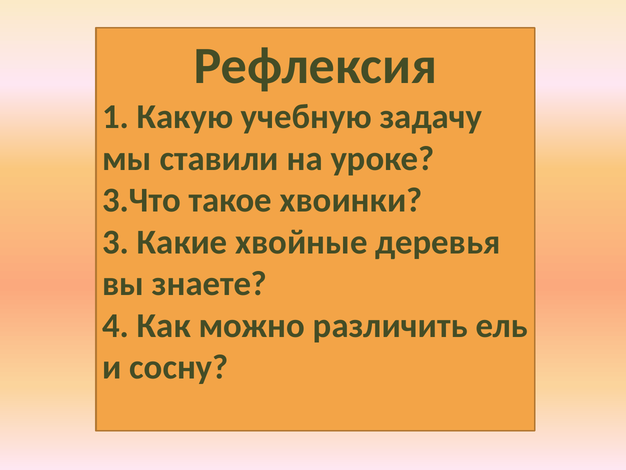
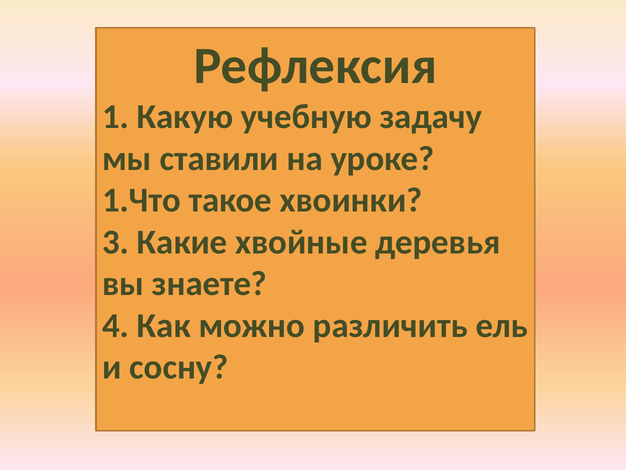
3.Что: 3.Что -> 1.Что
